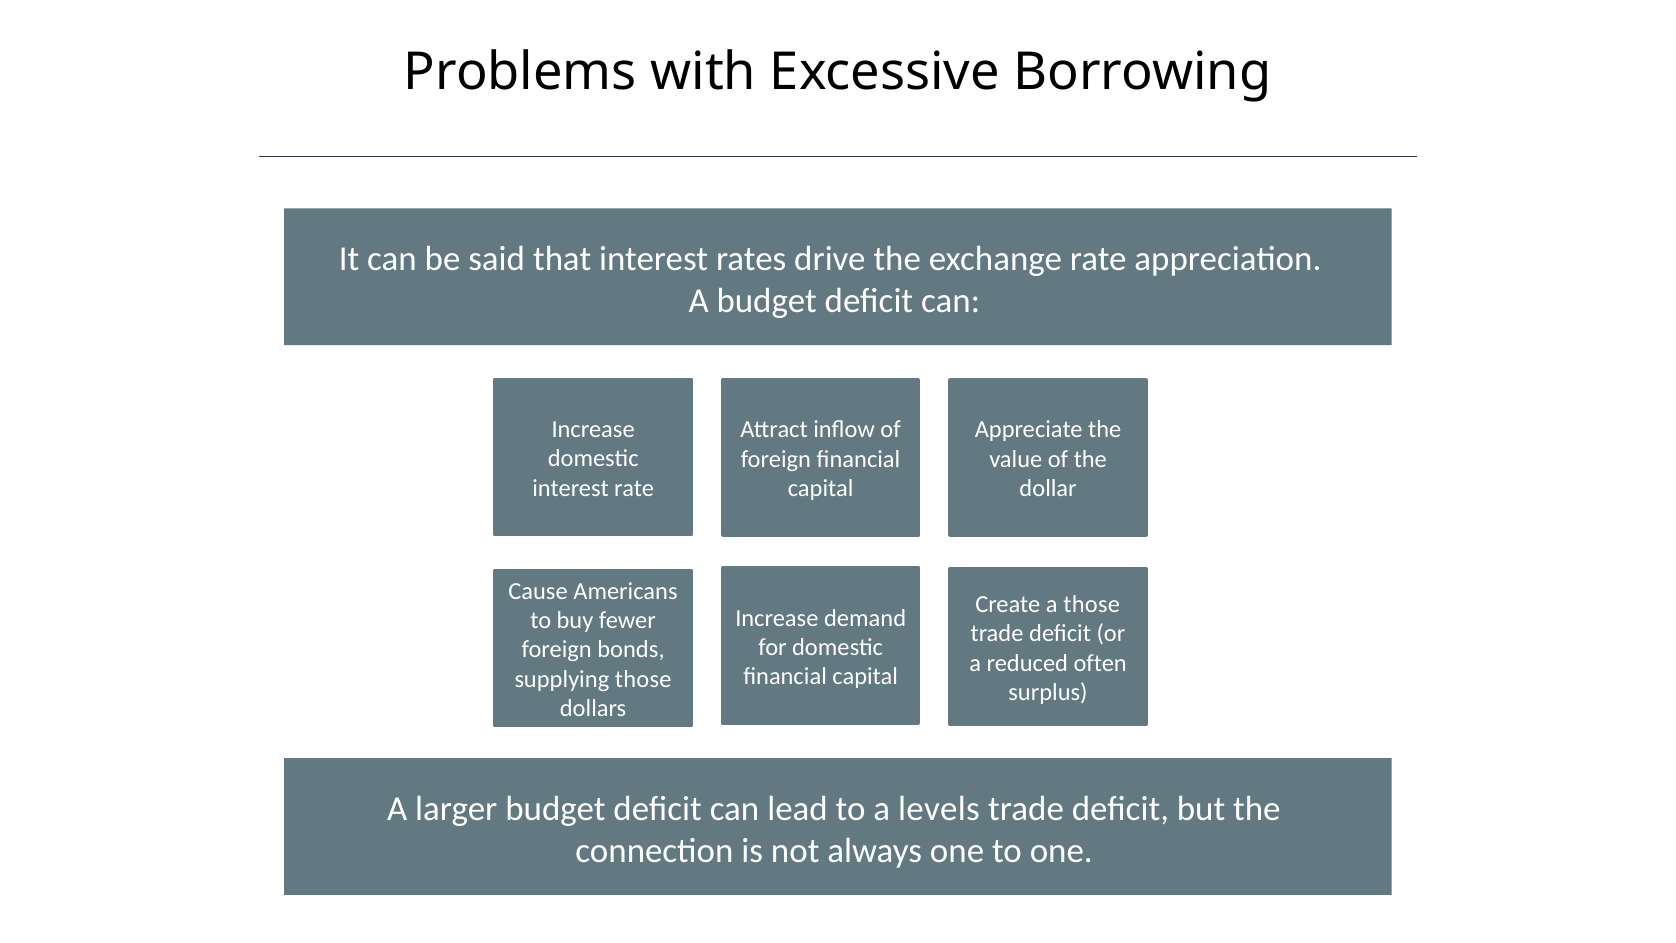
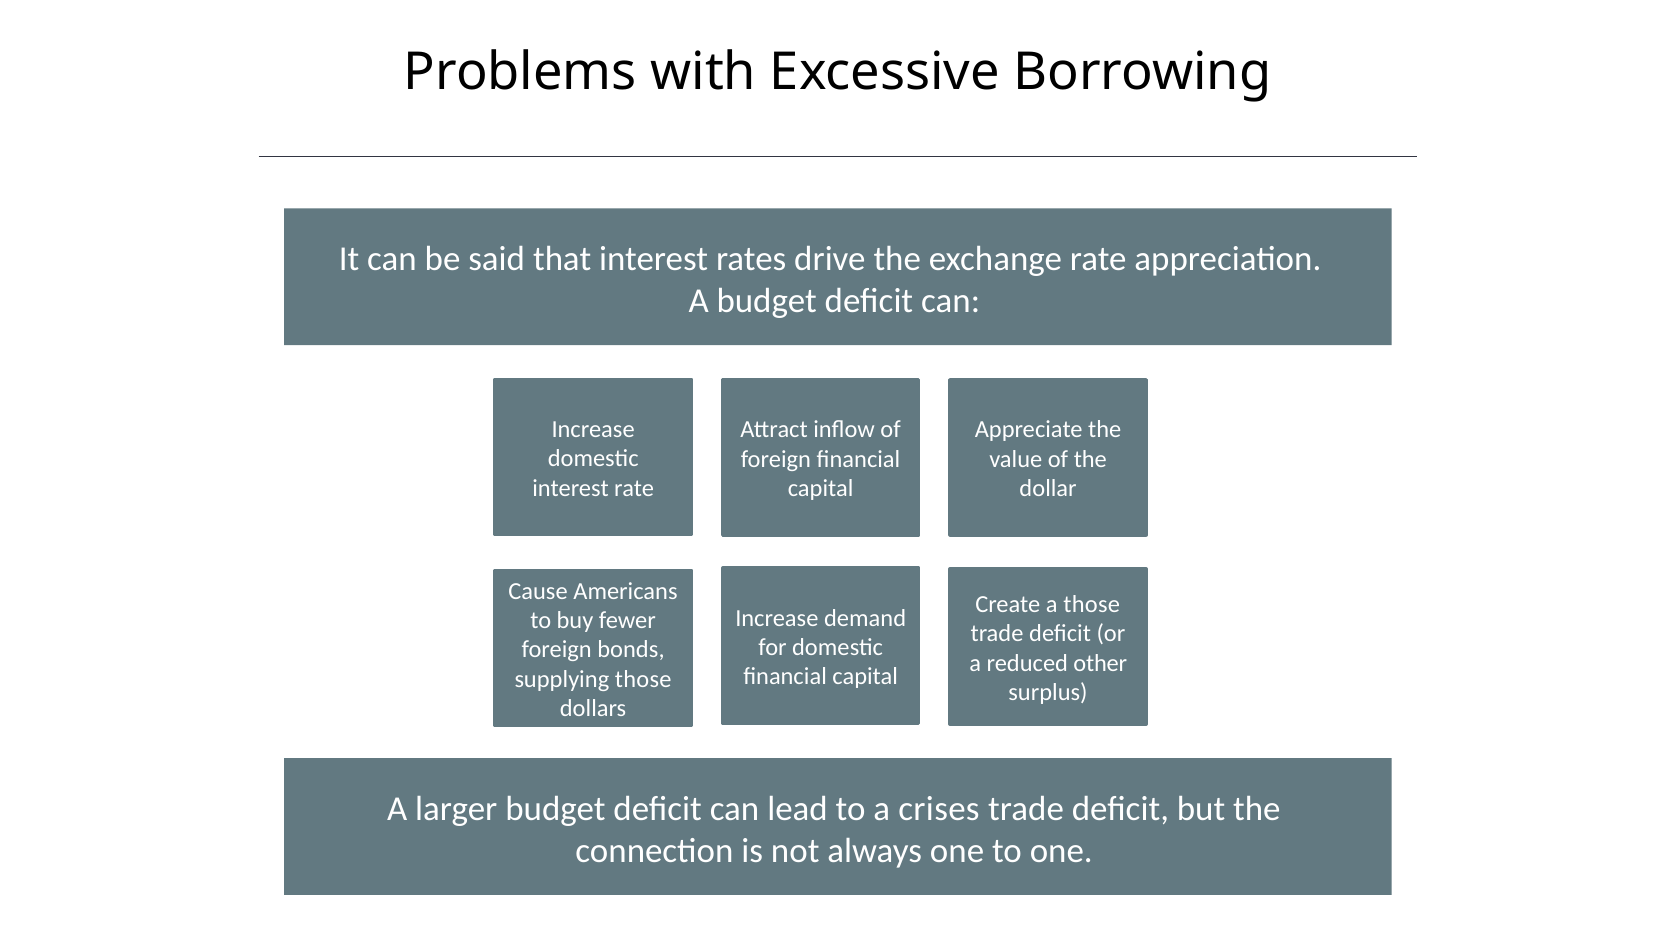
often: often -> other
levels: levels -> crises
